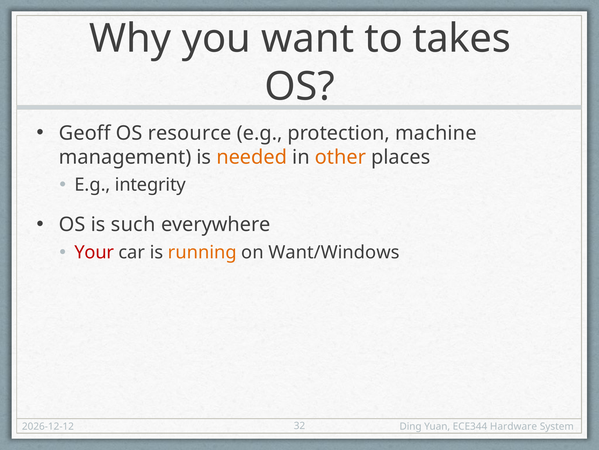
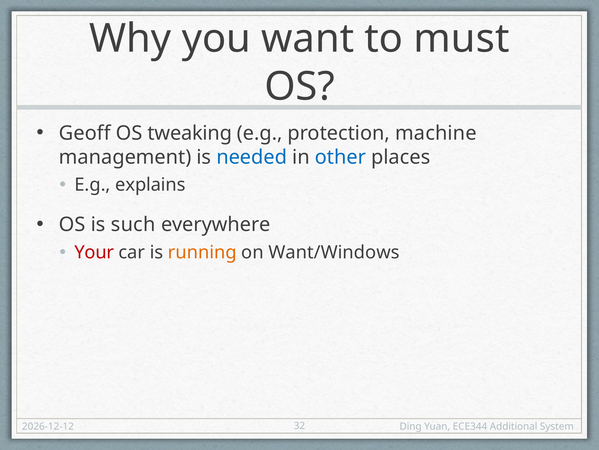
takes: takes -> must
resource: resource -> tweaking
needed colour: orange -> blue
other colour: orange -> blue
integrity: integrity -> explains
Hardware: Hardware -> Additional
